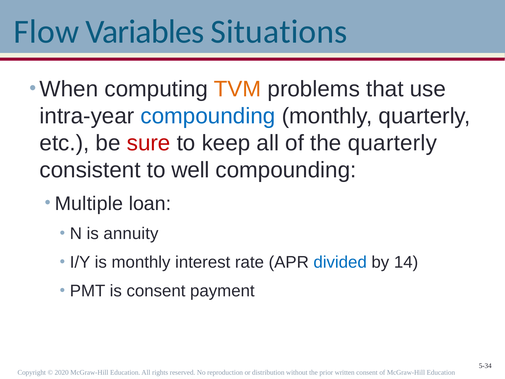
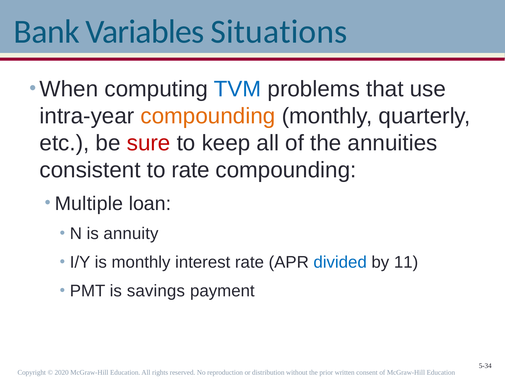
Flow: Flow -> Bank
TVM colour: orange -> blue
compounding at (208, 116) colour: blue -> orange
the quarterly: quarterly -> annuities
to well: well -> rate
14: 14 -> 11
is consent: consent -> savings
